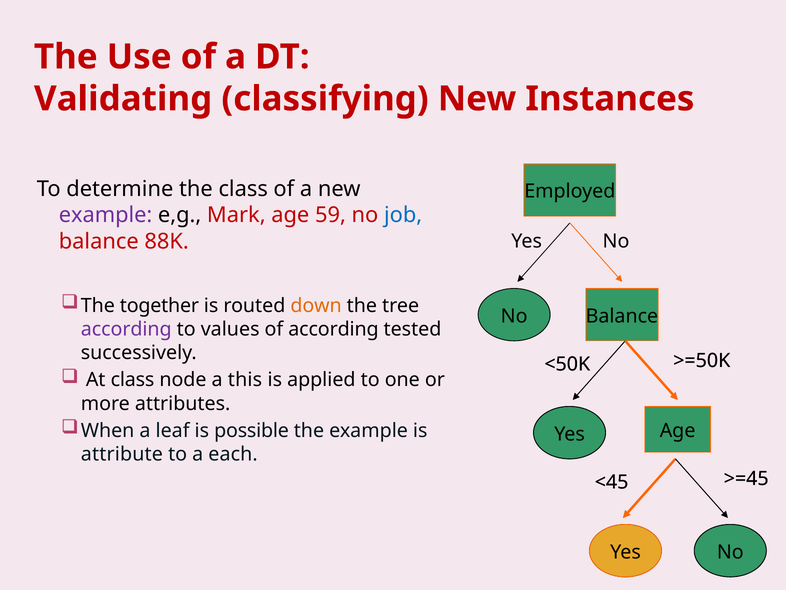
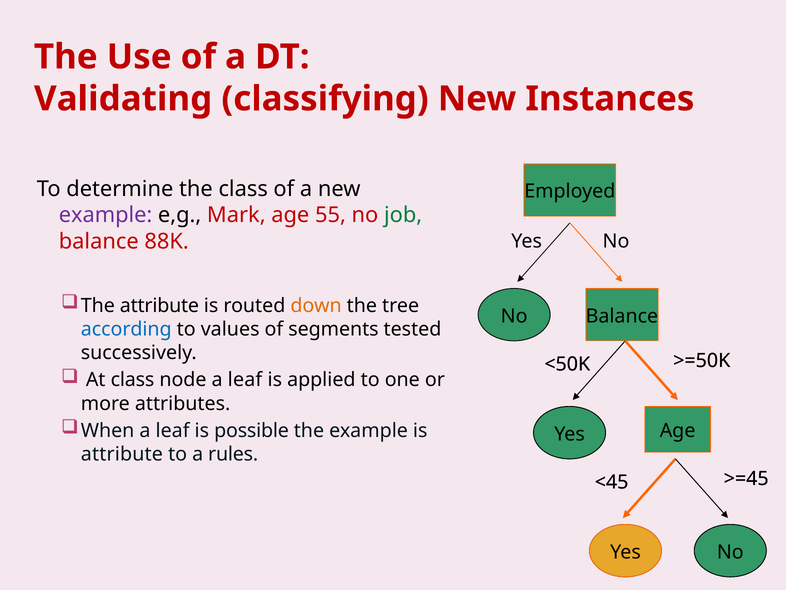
59: 59 -> 55
job colour: blue -> green
The together: together -> attribute
according at (126, 329) colour: purple -> blue
of according: according -> segments
node a this: this -> leaf
each: each -> rules
